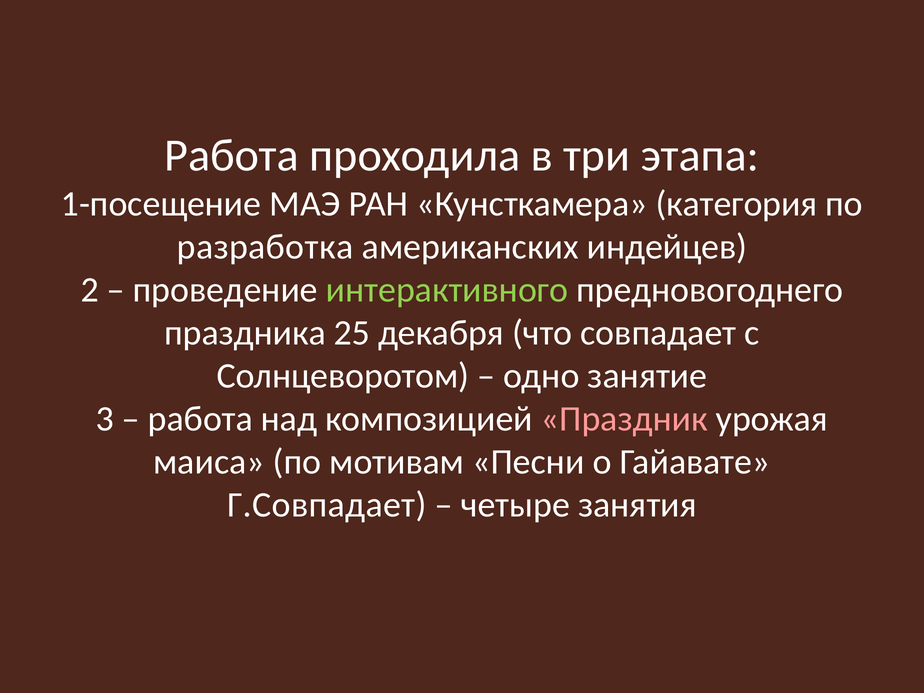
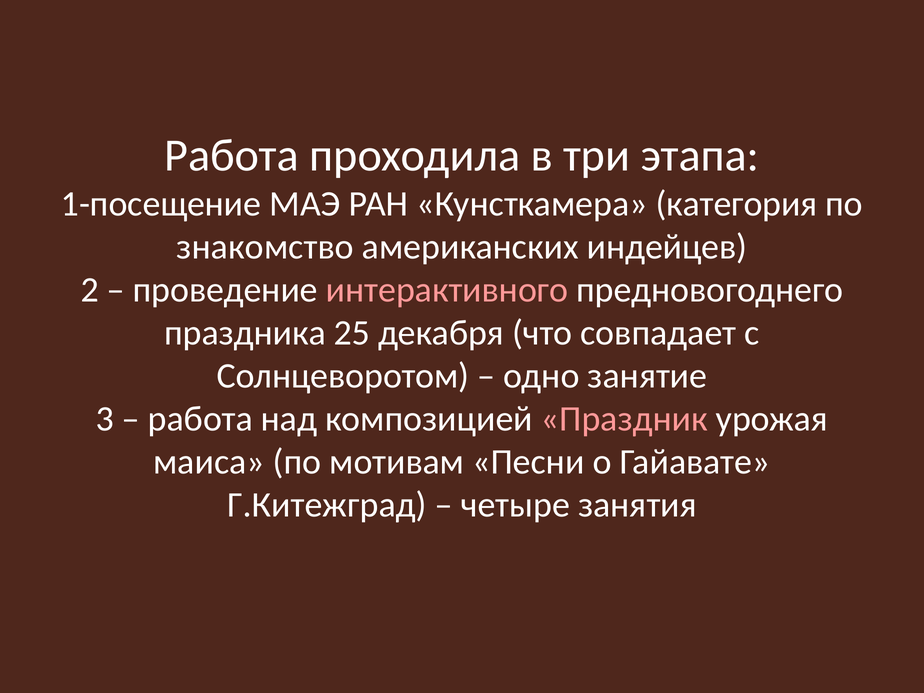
разработка: разработка -> знакомство
интерактивного colour: light green -> pink
Г.Совпадает: Г.Совпадает -> Г.Китежград
